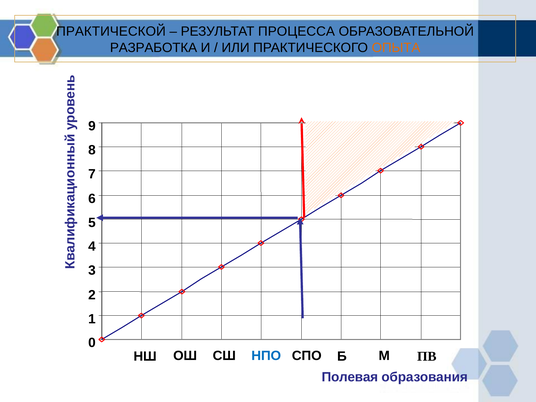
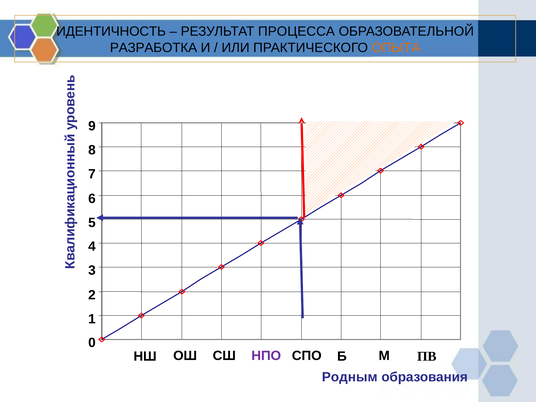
ПРАКТИЧЕСКОЙ: ПРАКТИЧЕСКОЙ -> ИДЕНТИЧНОСТЬ
НПО colour: blue -> purple
Полевая: Полевая -> Родным
